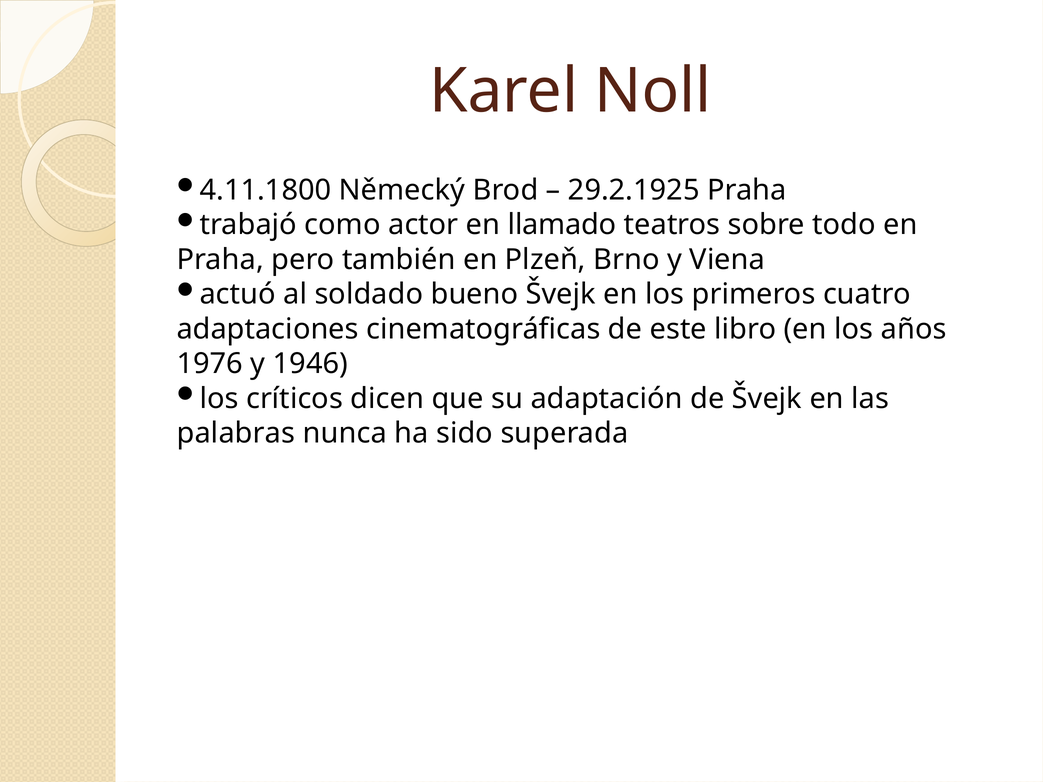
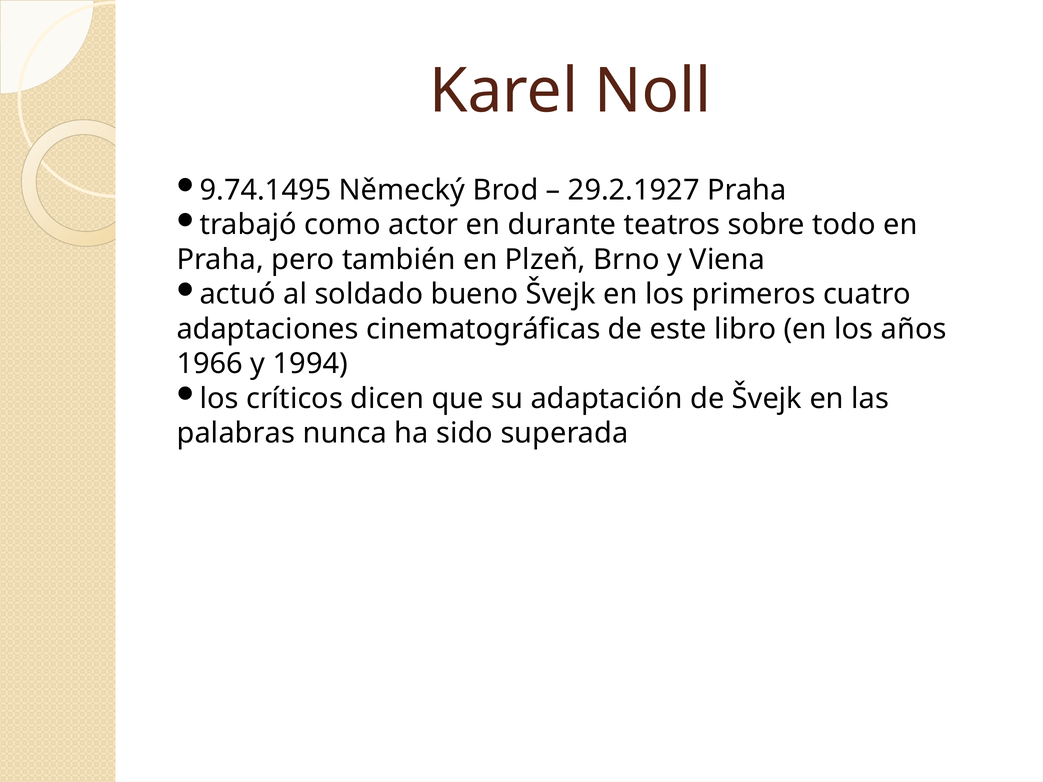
4.11.1800: 4.11.1800 -> 9.74.1495
29.2.1925: 29.2.1925 -> 29.2.1927
llamado: llamado -> durante
1976: 1976 -> 1966
1946: 1946 -> 1994
